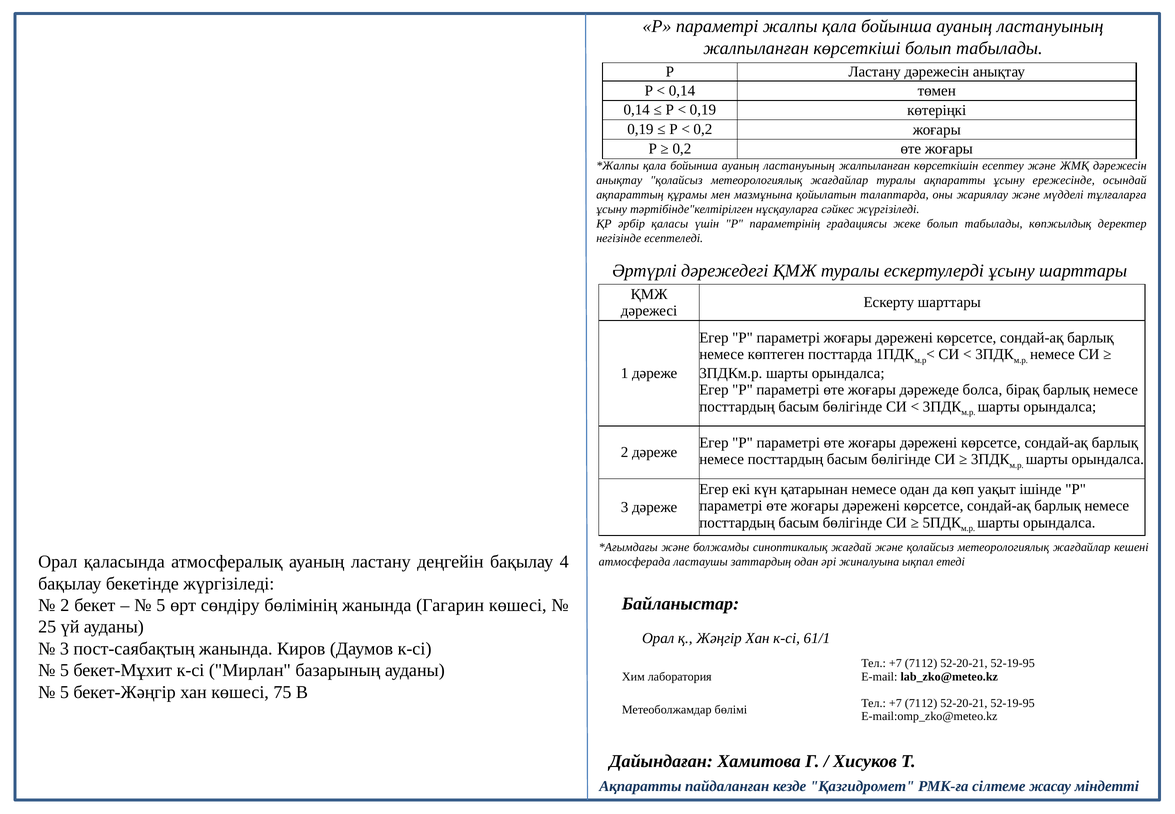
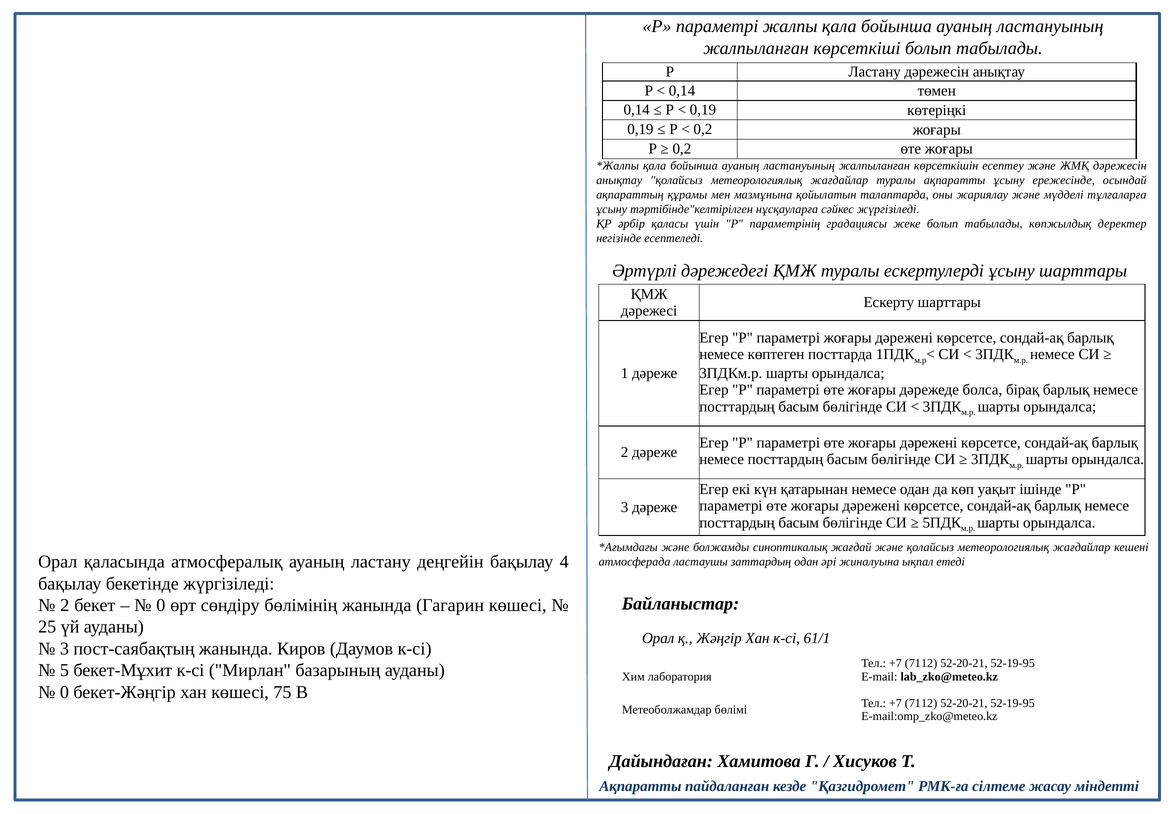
5 at (161, 605): 5 -> 0
5 at (64, 692): 5 -> 0
